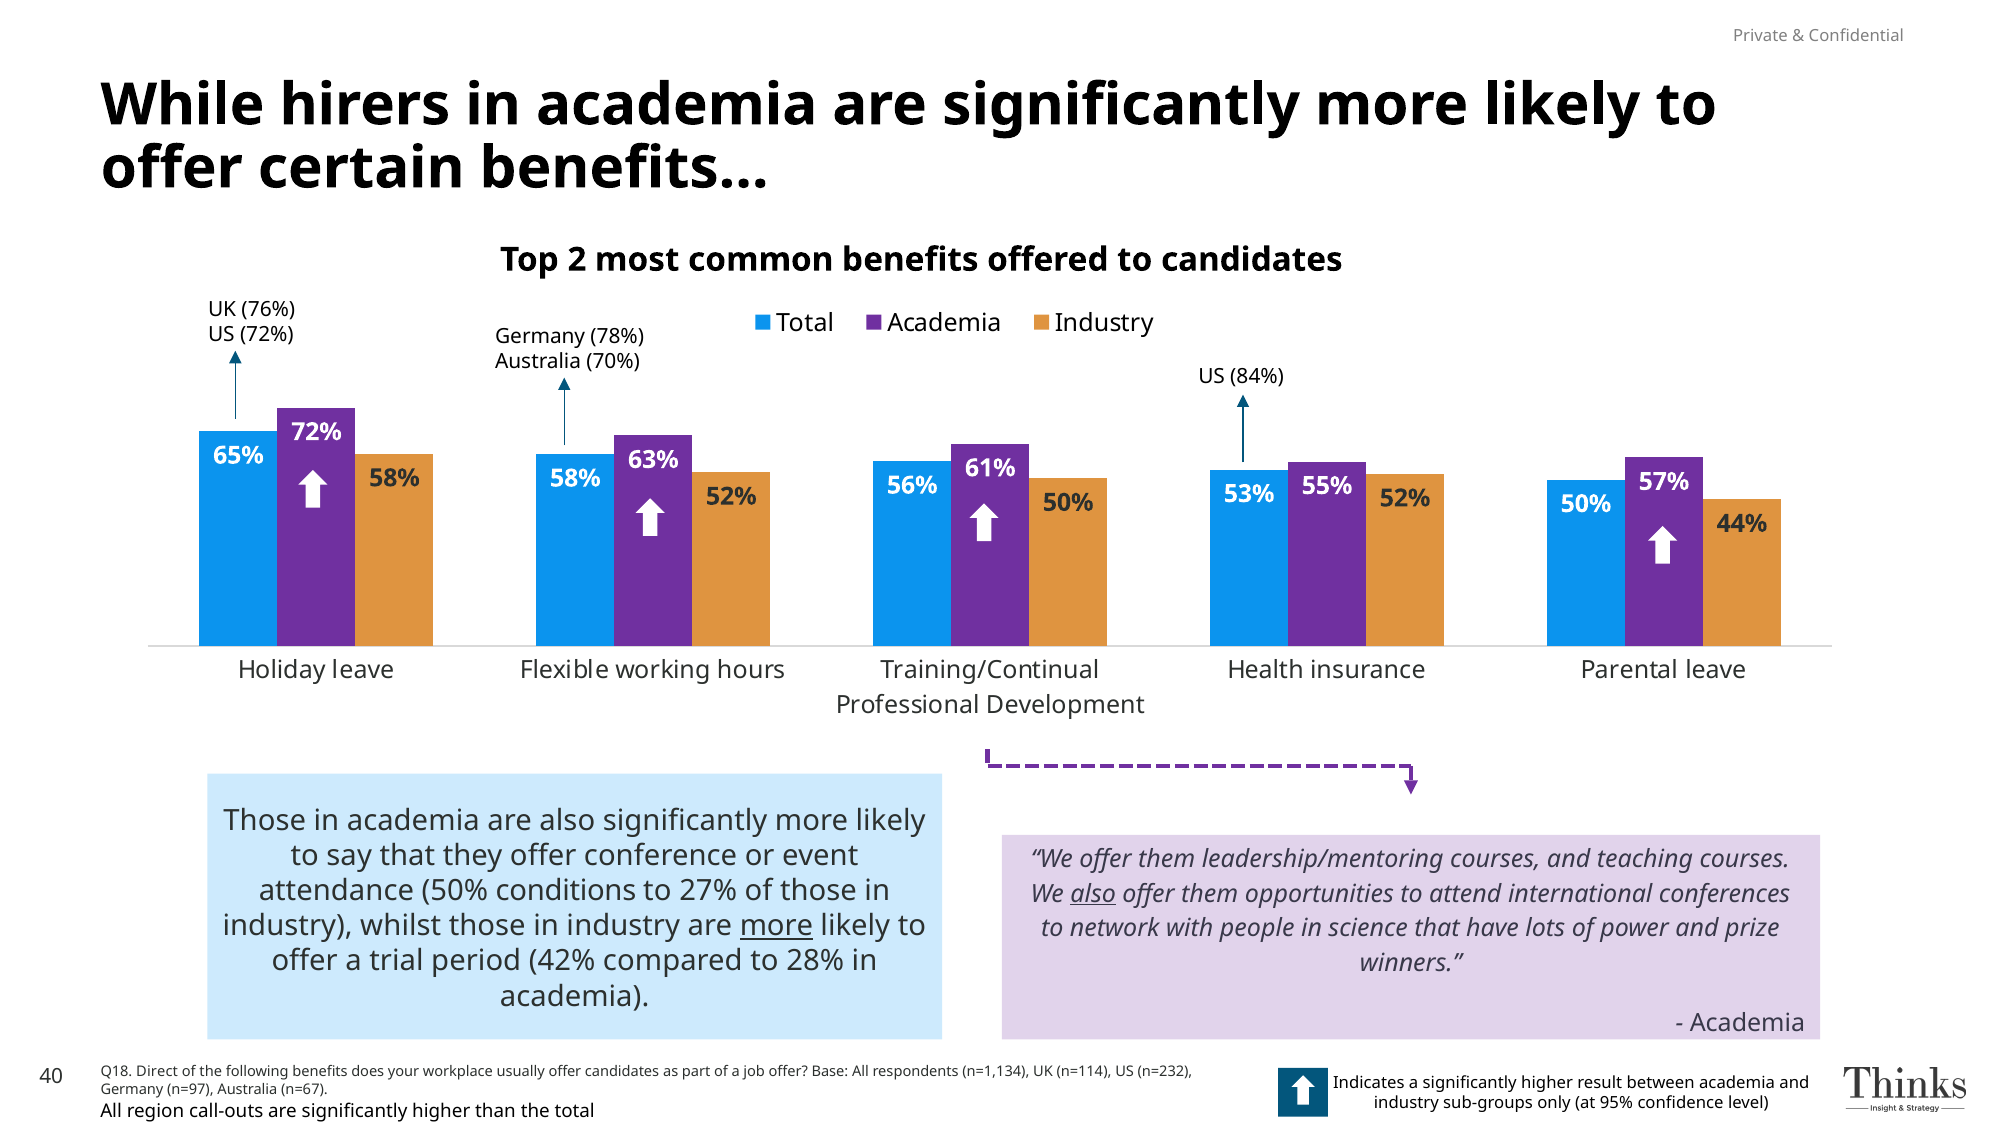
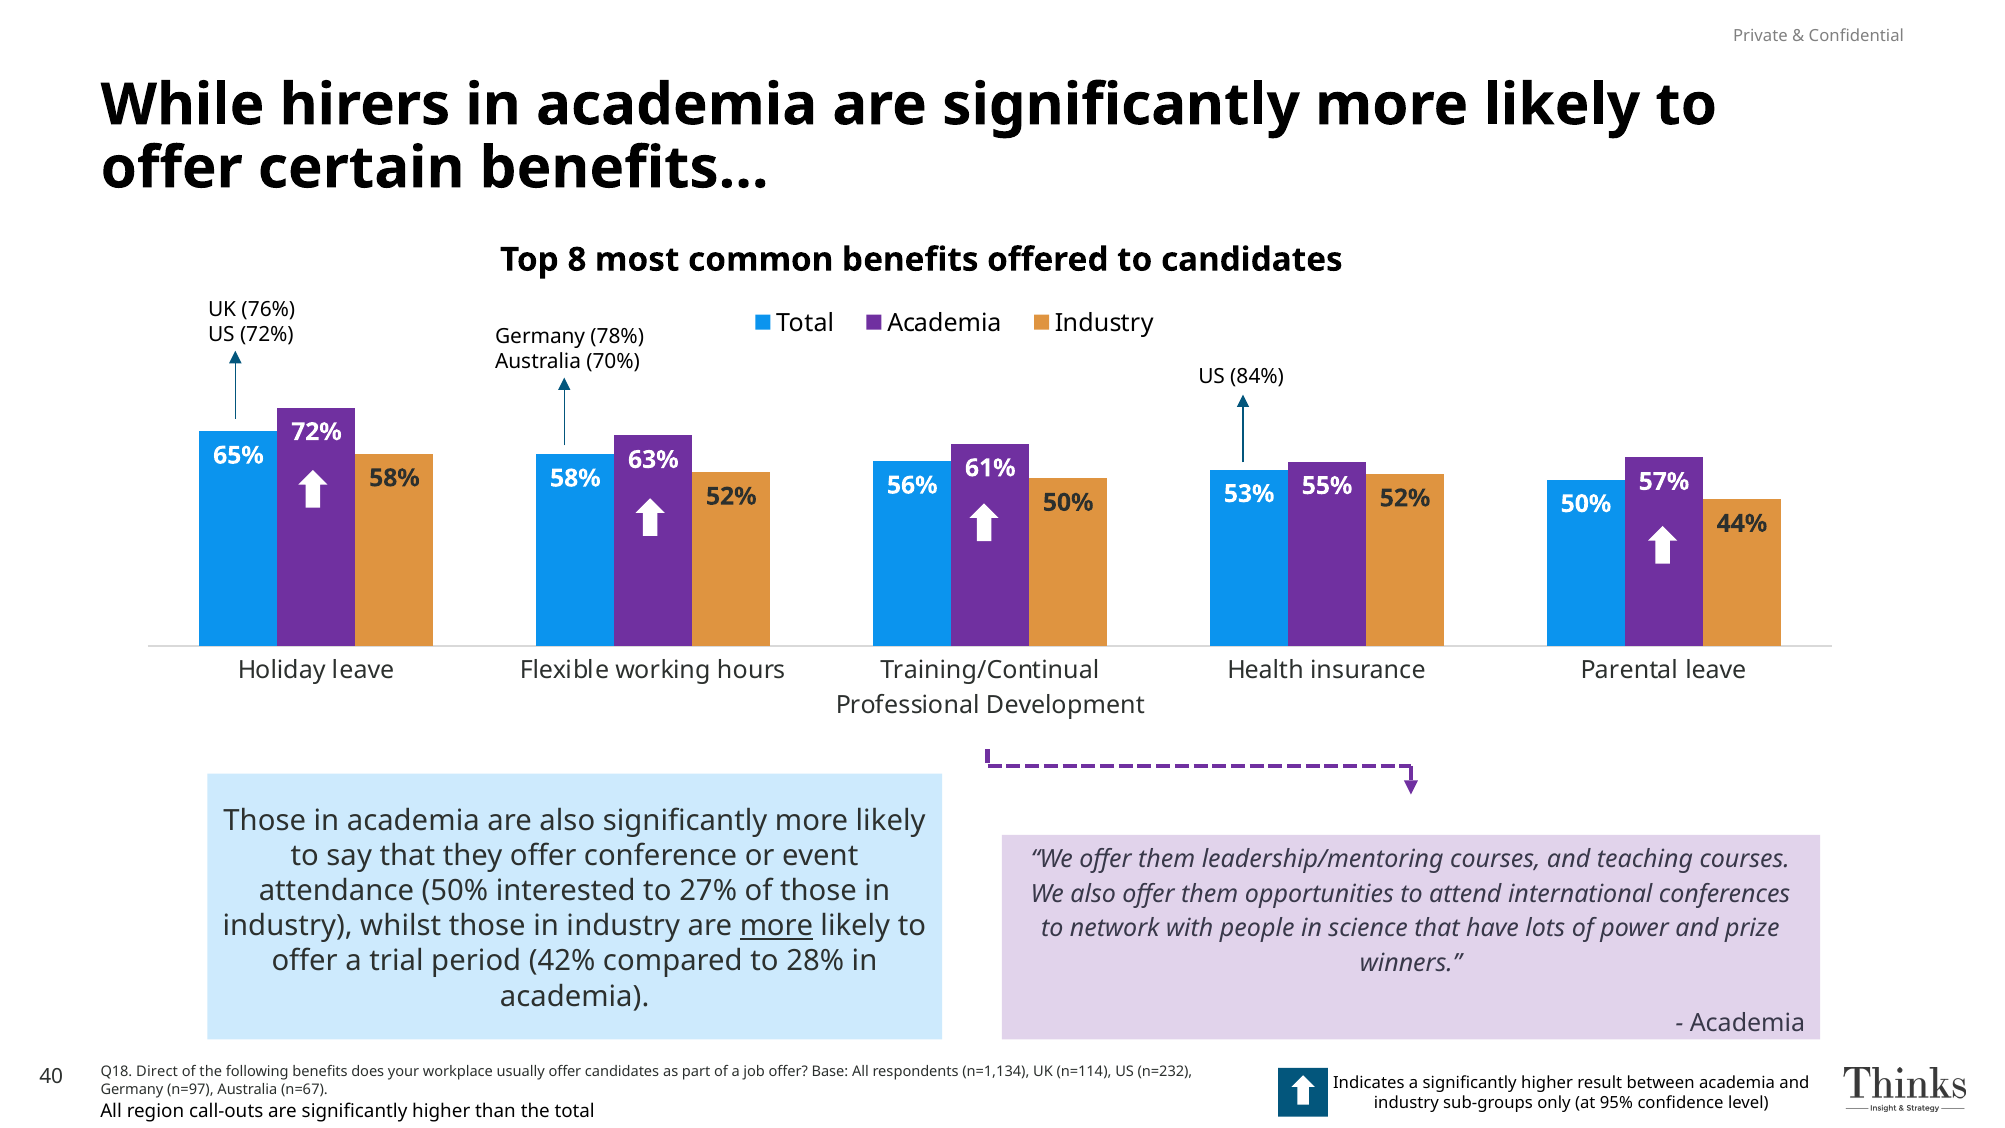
2: 2 -> 8
conditions: conditions -> interested
also at (1093, 894) underline: present -> none
